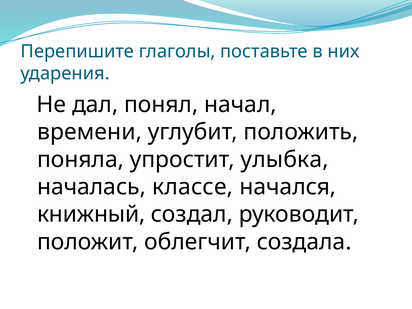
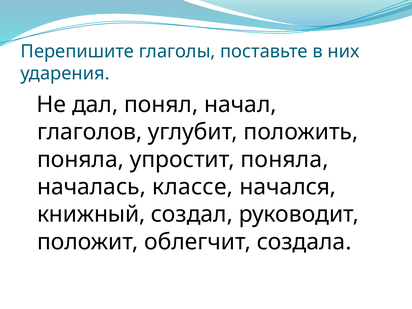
времени: времени -> глаголов
упростит улыбка: улыбка -> поняла
